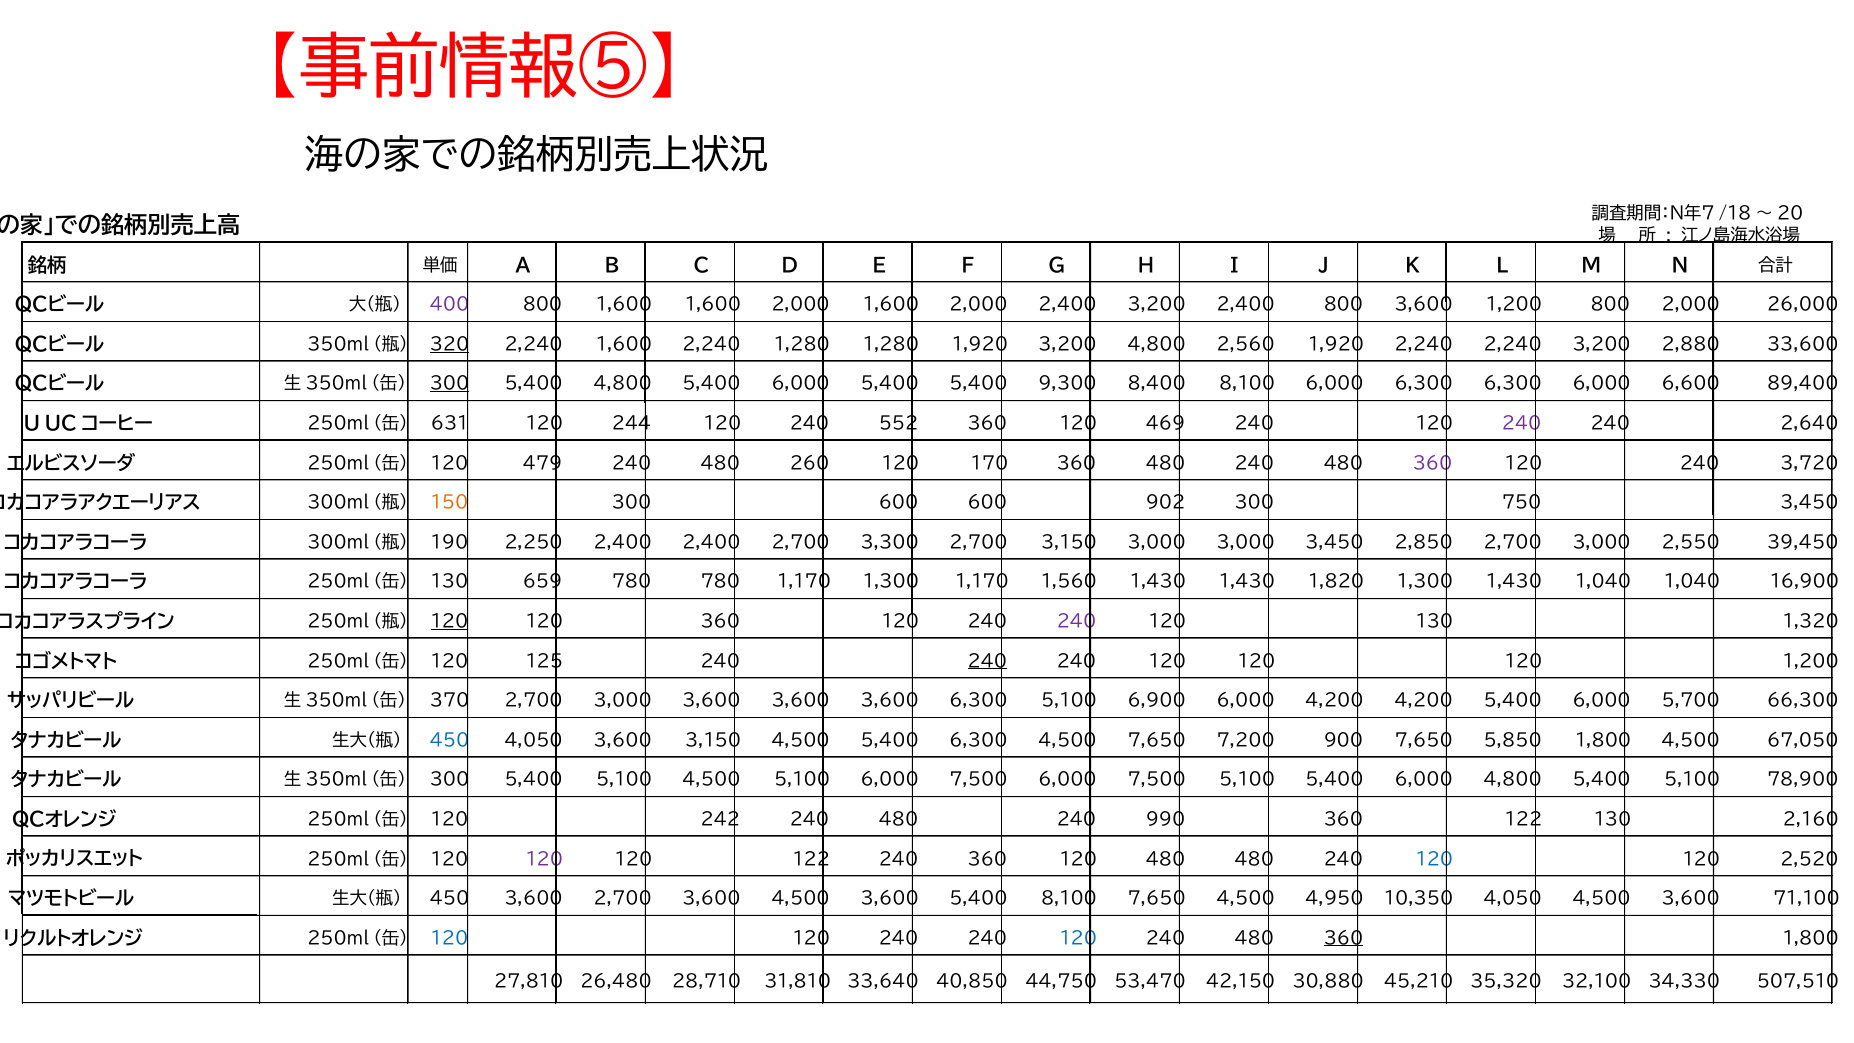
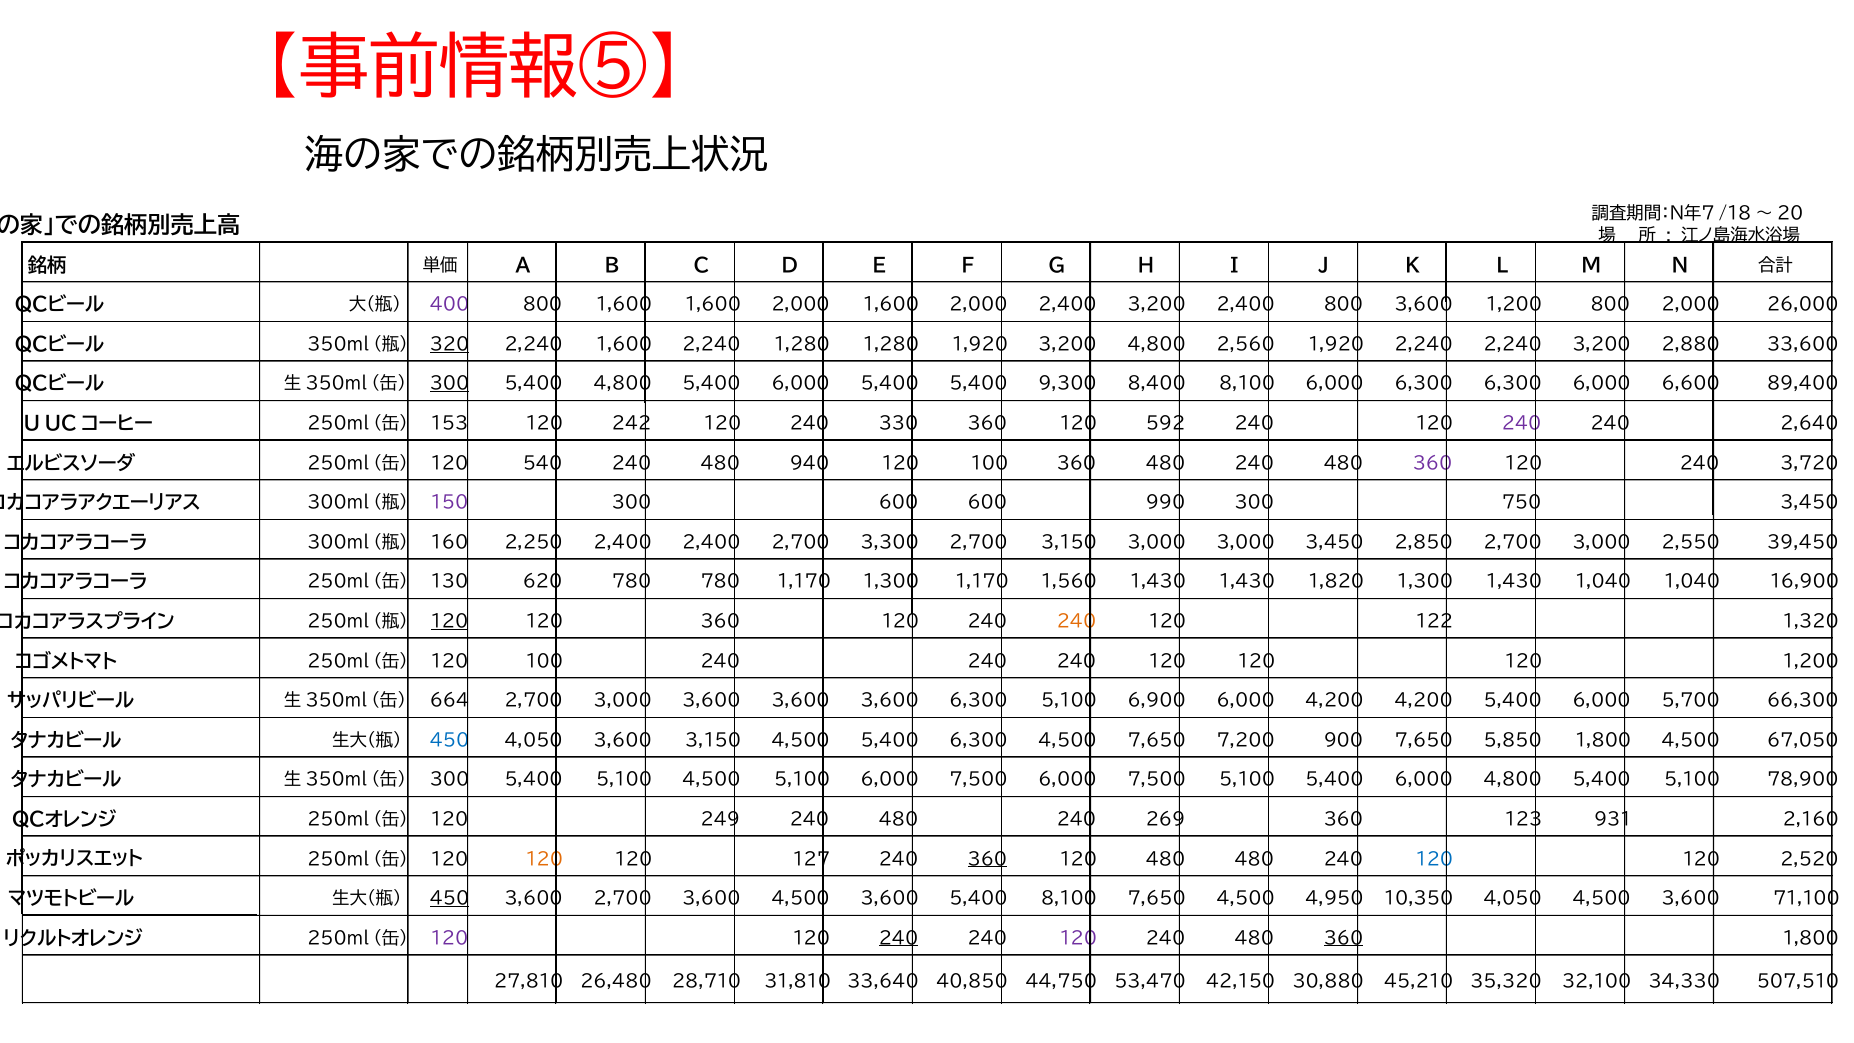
631: 631 -> 153
244: 244 -> 242
552: 552 -> 330
469: 469 -> 592
479: 479 -> 540
260: 260 -> 940
170 at (990, 463): 170 -> 100
150 colour: orange -> purple
902: 902 -> 990
190: 190 -> 160
659: 659 -> 620
240 at (1077, 622) colour: purple -> orange
120 130: 130 -> 122
125 at (544, 661): 125 -> 100
240 at (987, 661) underline: present -> none
370: 370 -> 664
242: 242 -> 249
990: 990 -> 269
480 122: 122 -> 123
240 130: 130 -> 931
120 at (544, 859) colour: purple -> orange
120 122: 122 -> 127
360 at (987, 859) underline: none -> present
450 at (450, 899) underline: none -> present
120 at (450, 938) colour: blue -> purple
240 at (899, 938) underline: none -> present
120 at (1078, 938) colour: blue -> purple
